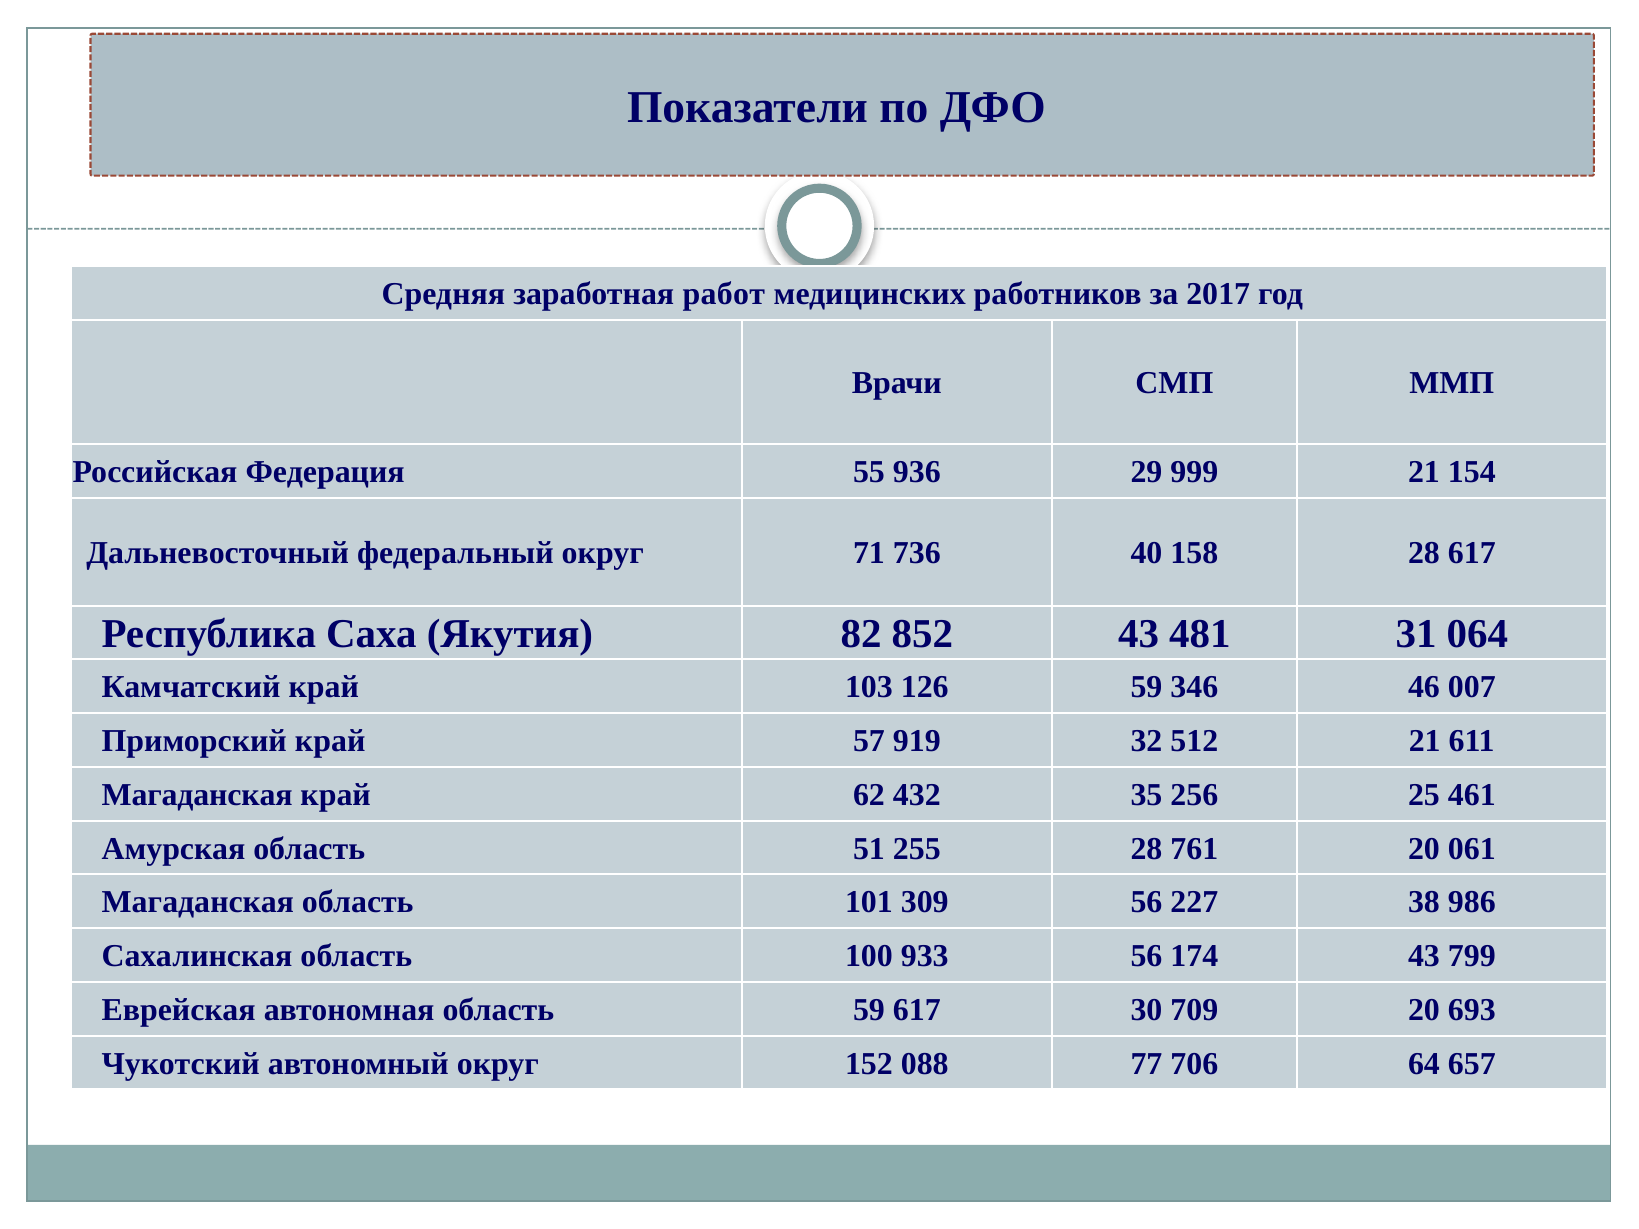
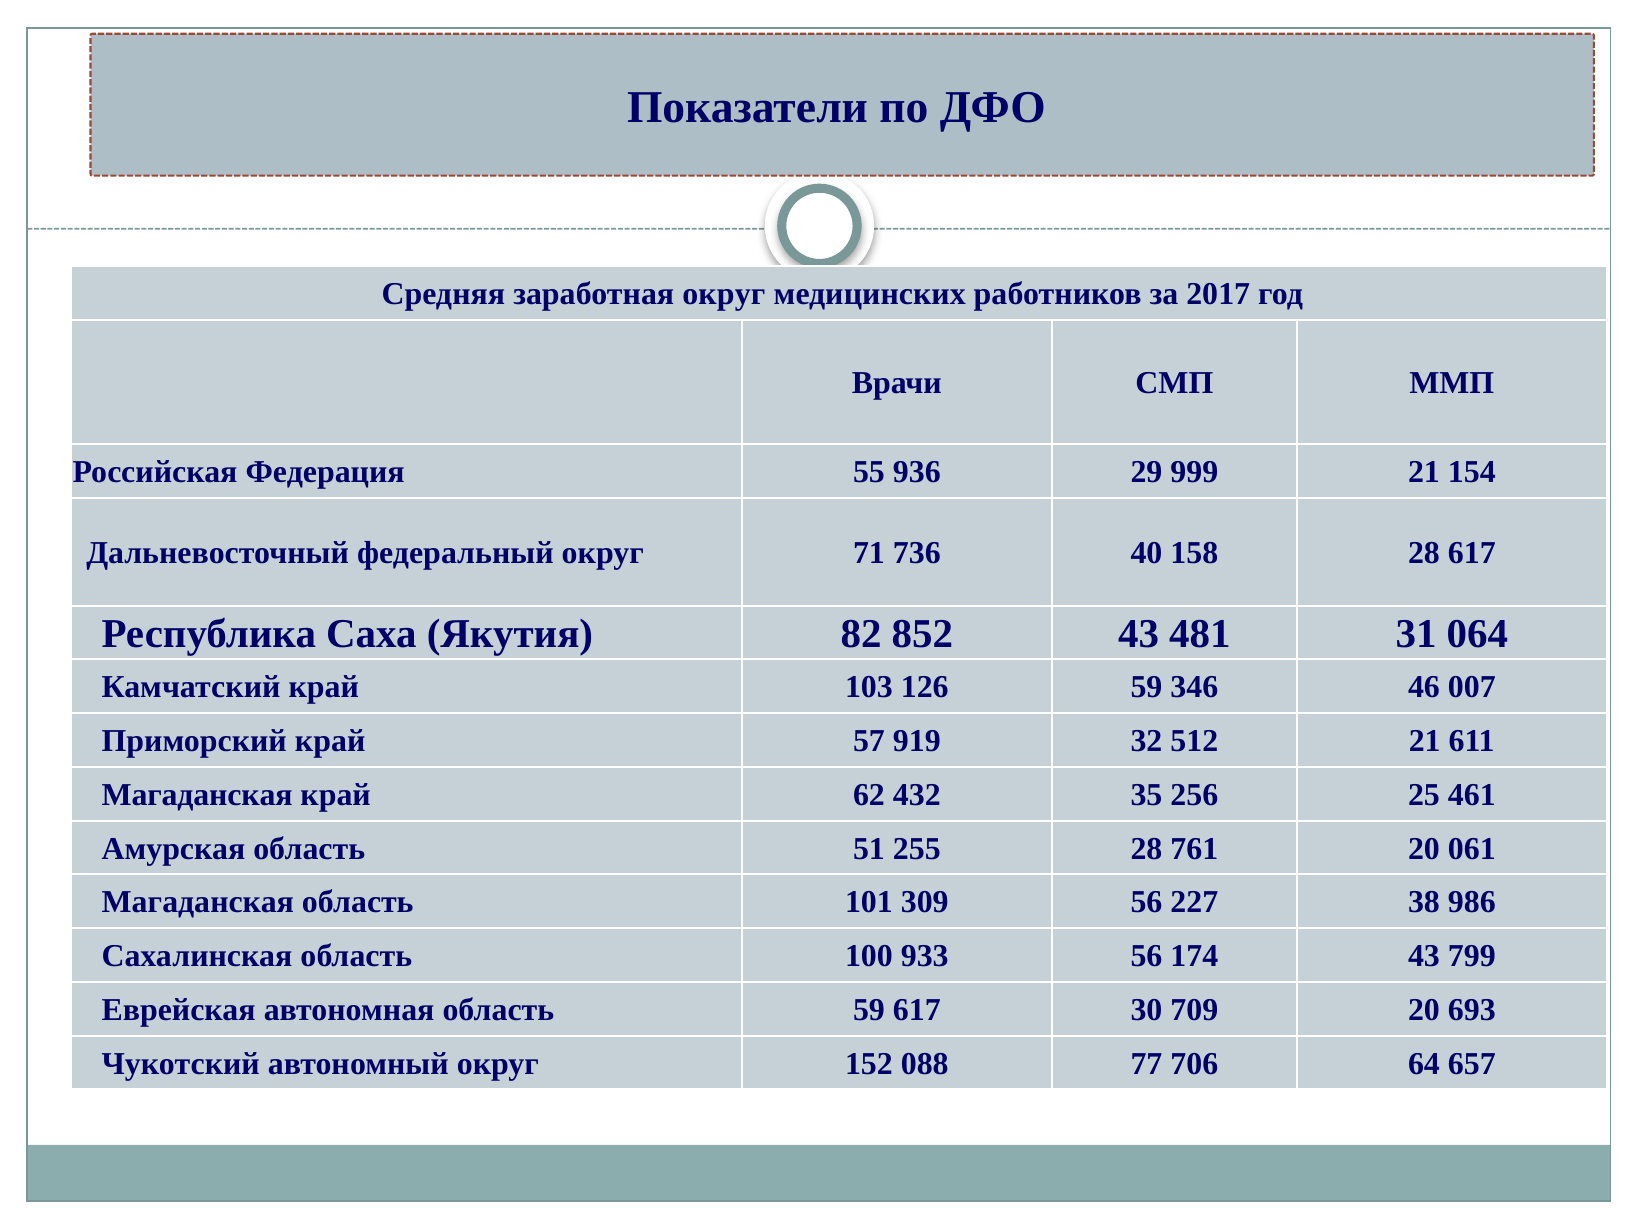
заработная работ: работ -> округ
